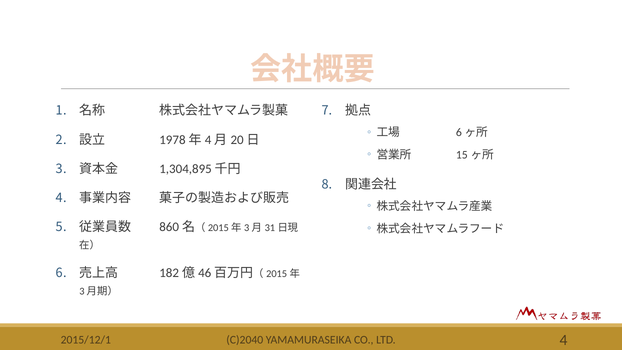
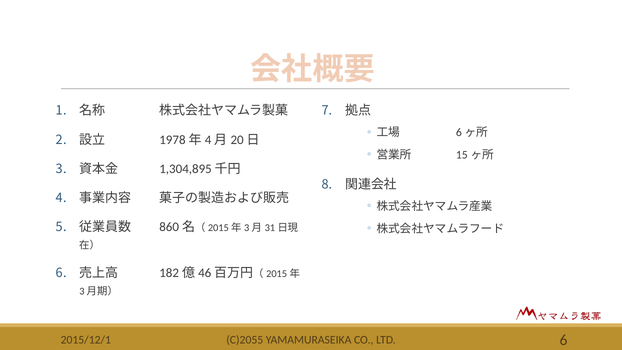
C)2040: C)2040 -> C)2055
LTD 4: 4 -> 6
